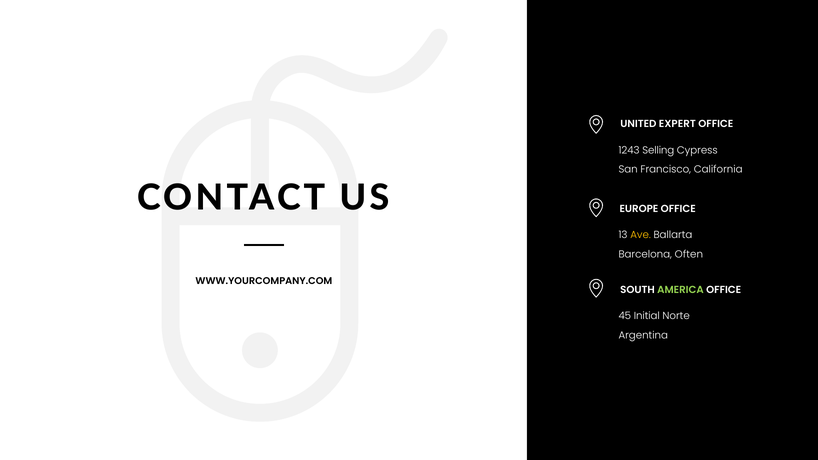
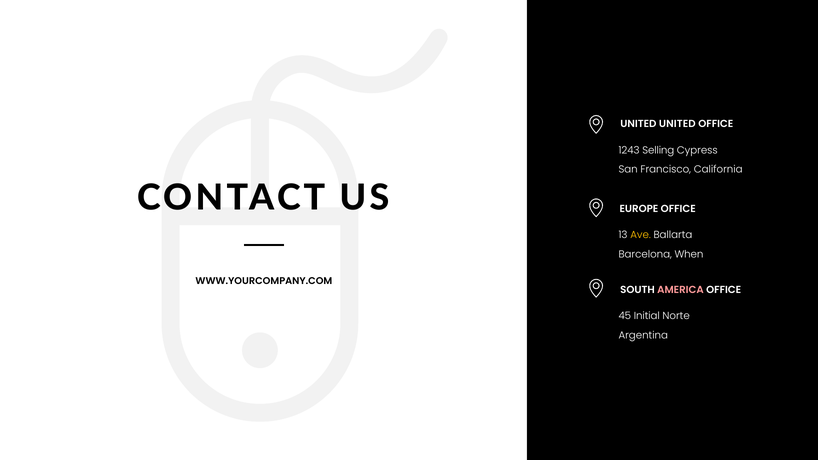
UNITED EXPERT: EXPERT -> UNITED
Often: Often -> When
AMERICA colour: light green -> pink
